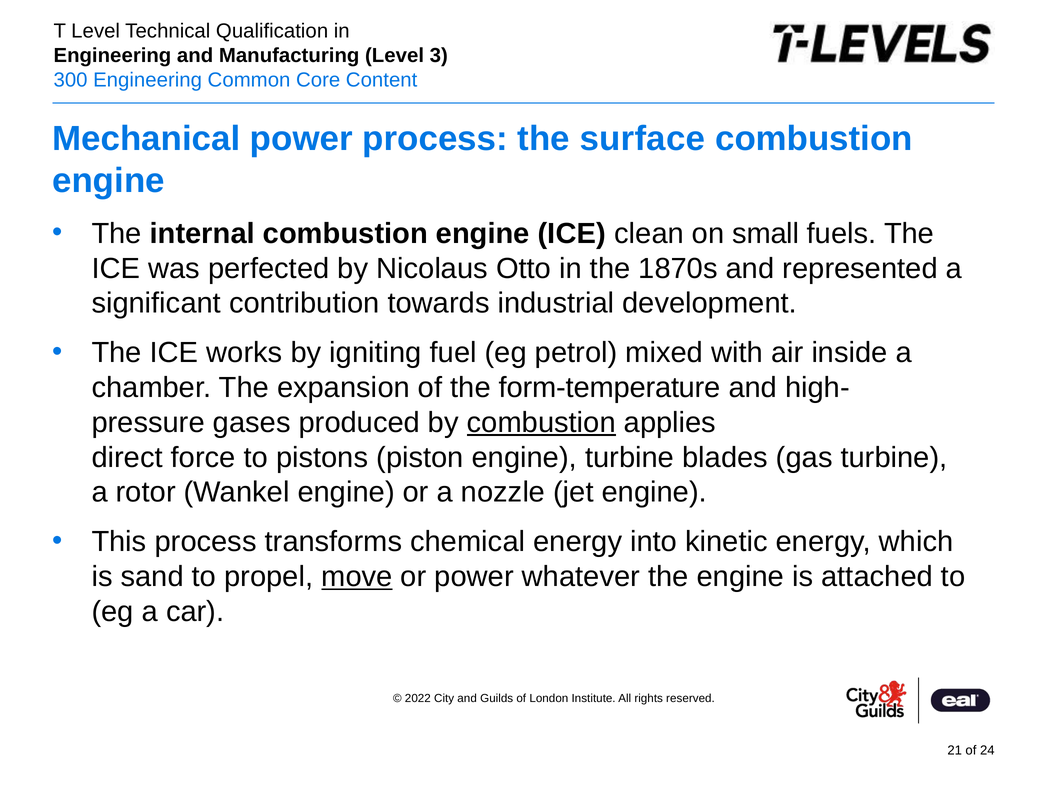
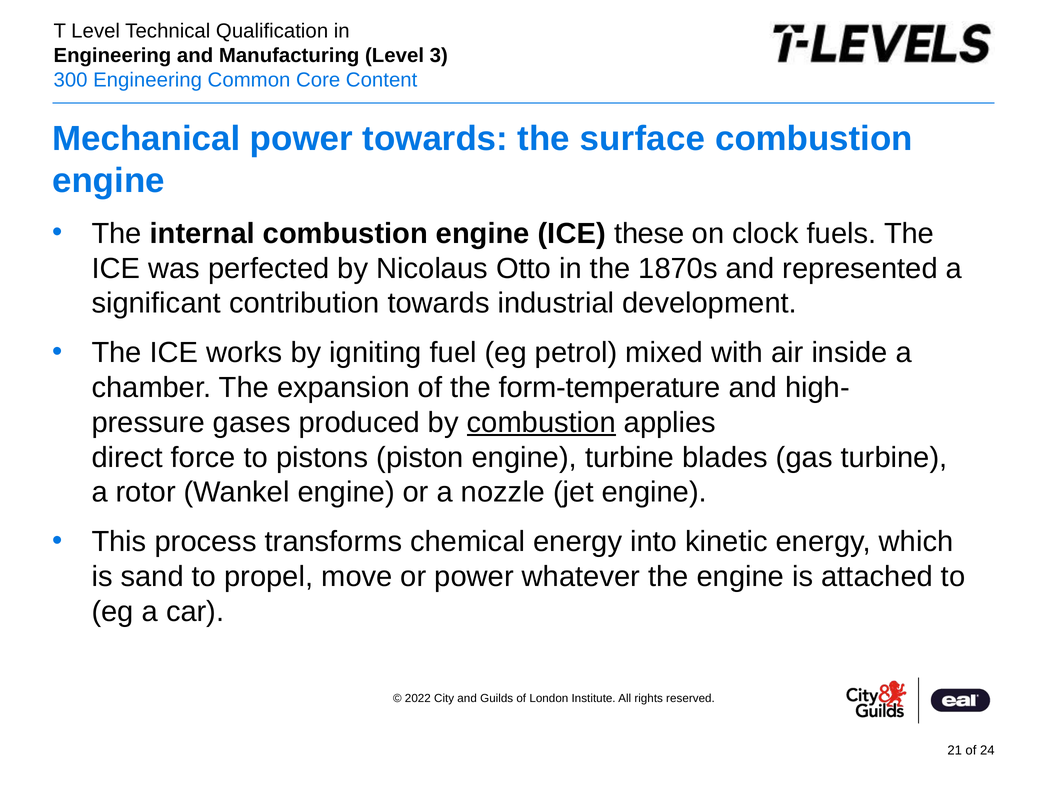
power process: process -> towards
clean: clean -> these
small: small -> clock
move underline: present -> none
